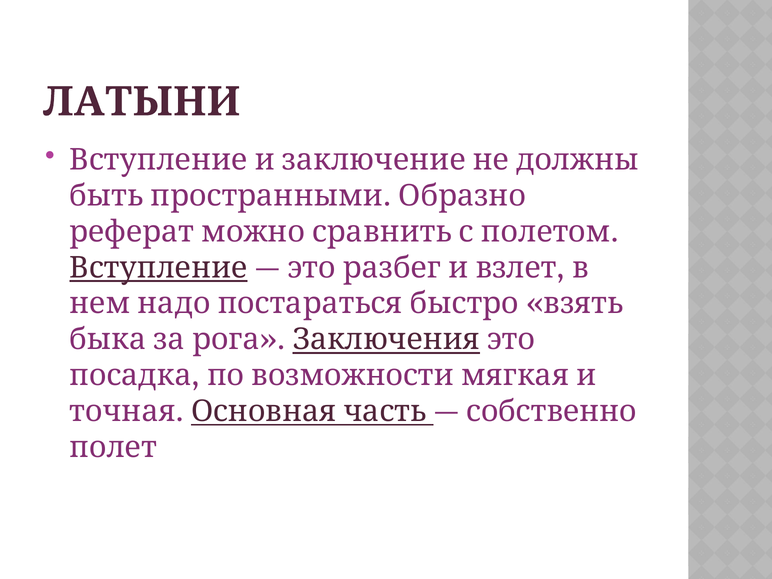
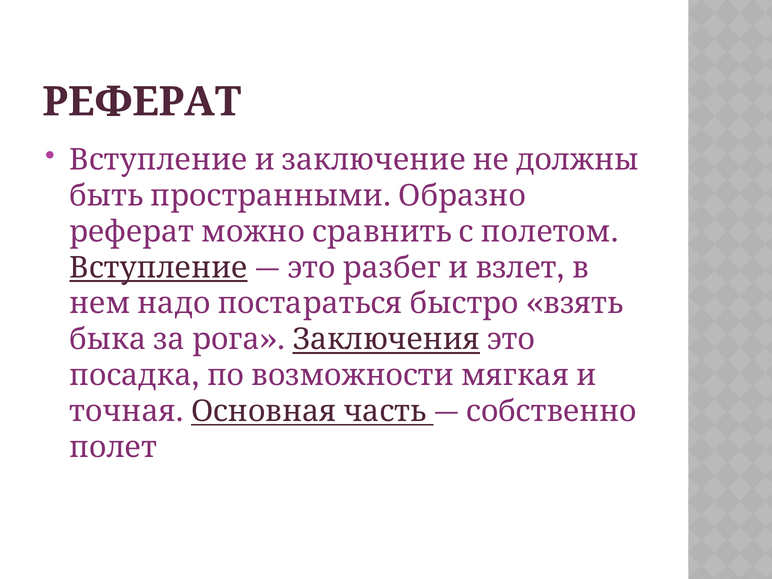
ЛАТЫНИ: ЛАТЫНИ -> РЕФЕРАТ
